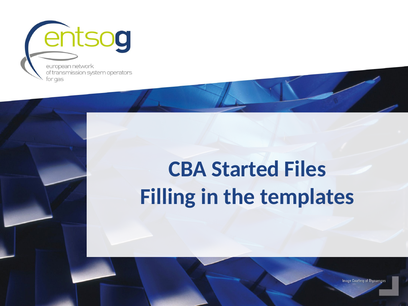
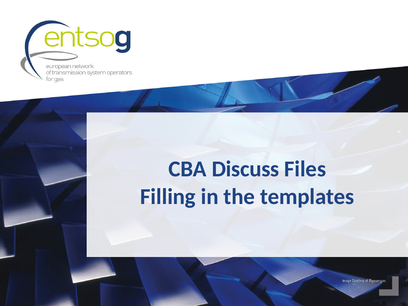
Started: Started -> Discuss
